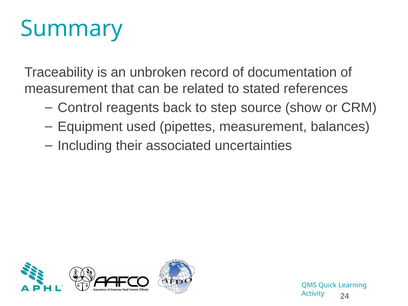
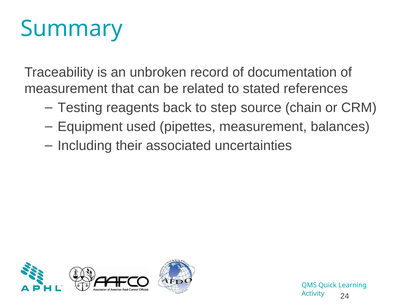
Control: Control -> Testing
show: show -> chain
